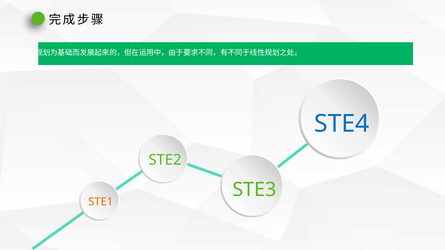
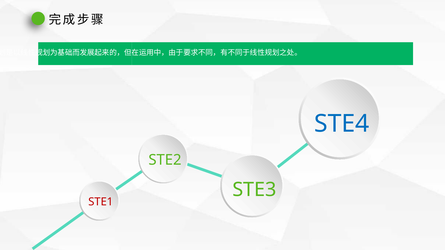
STE1 colour: orange -> red
